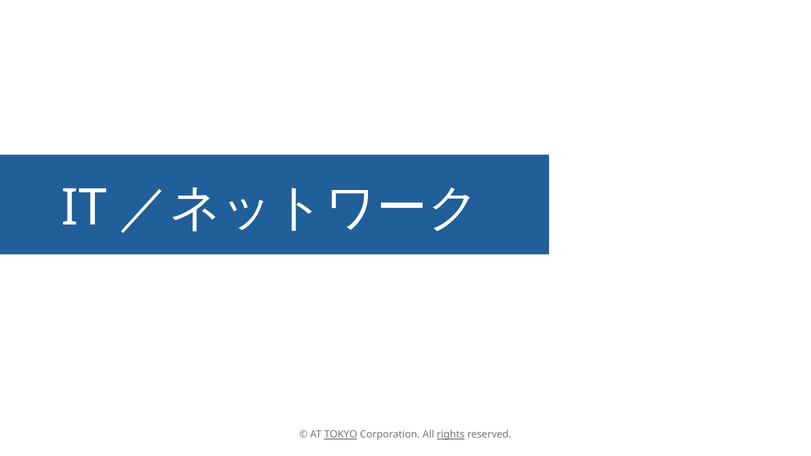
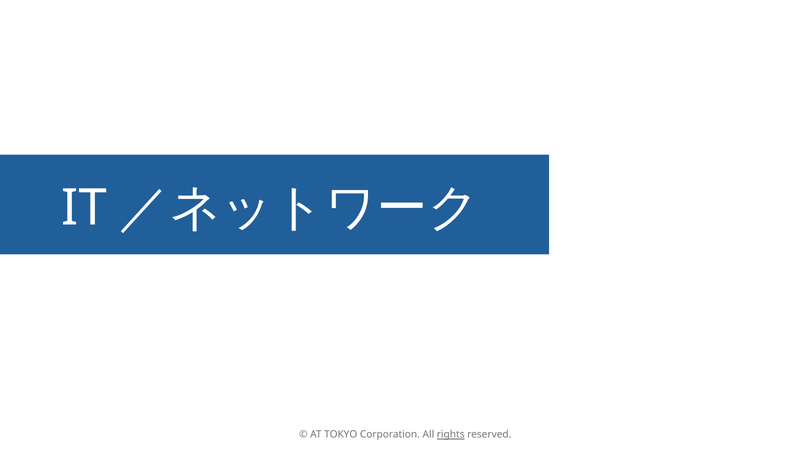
TOKYO underline: present -> none
